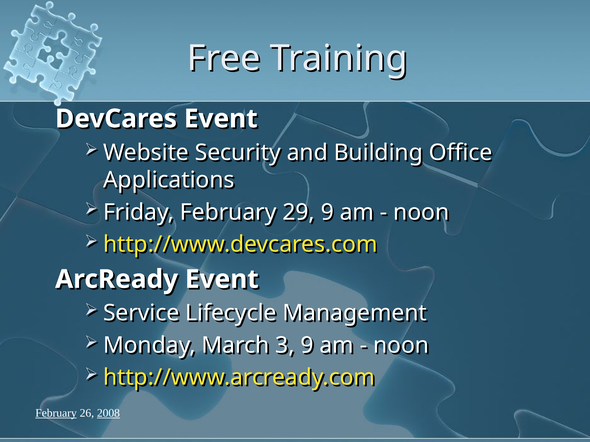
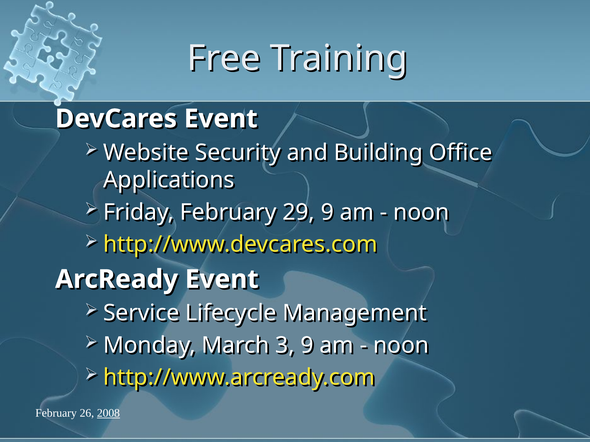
February at (56, 414) underline: present -> none
